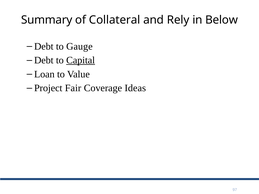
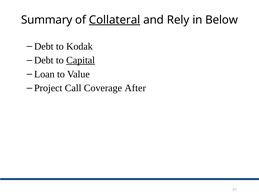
Collateral underline: none -> present
Gauge: Gauge -> Kodak
Fair: Fair -> Call
Ideas: Ideas -> After
